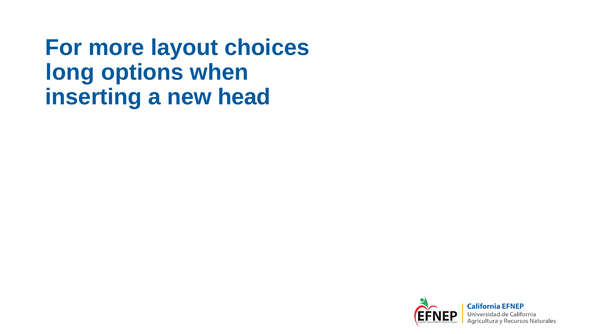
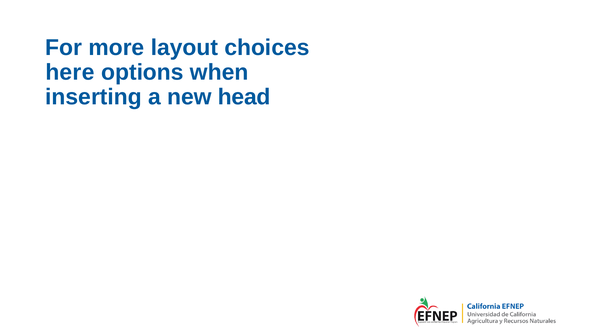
long: long -> here
